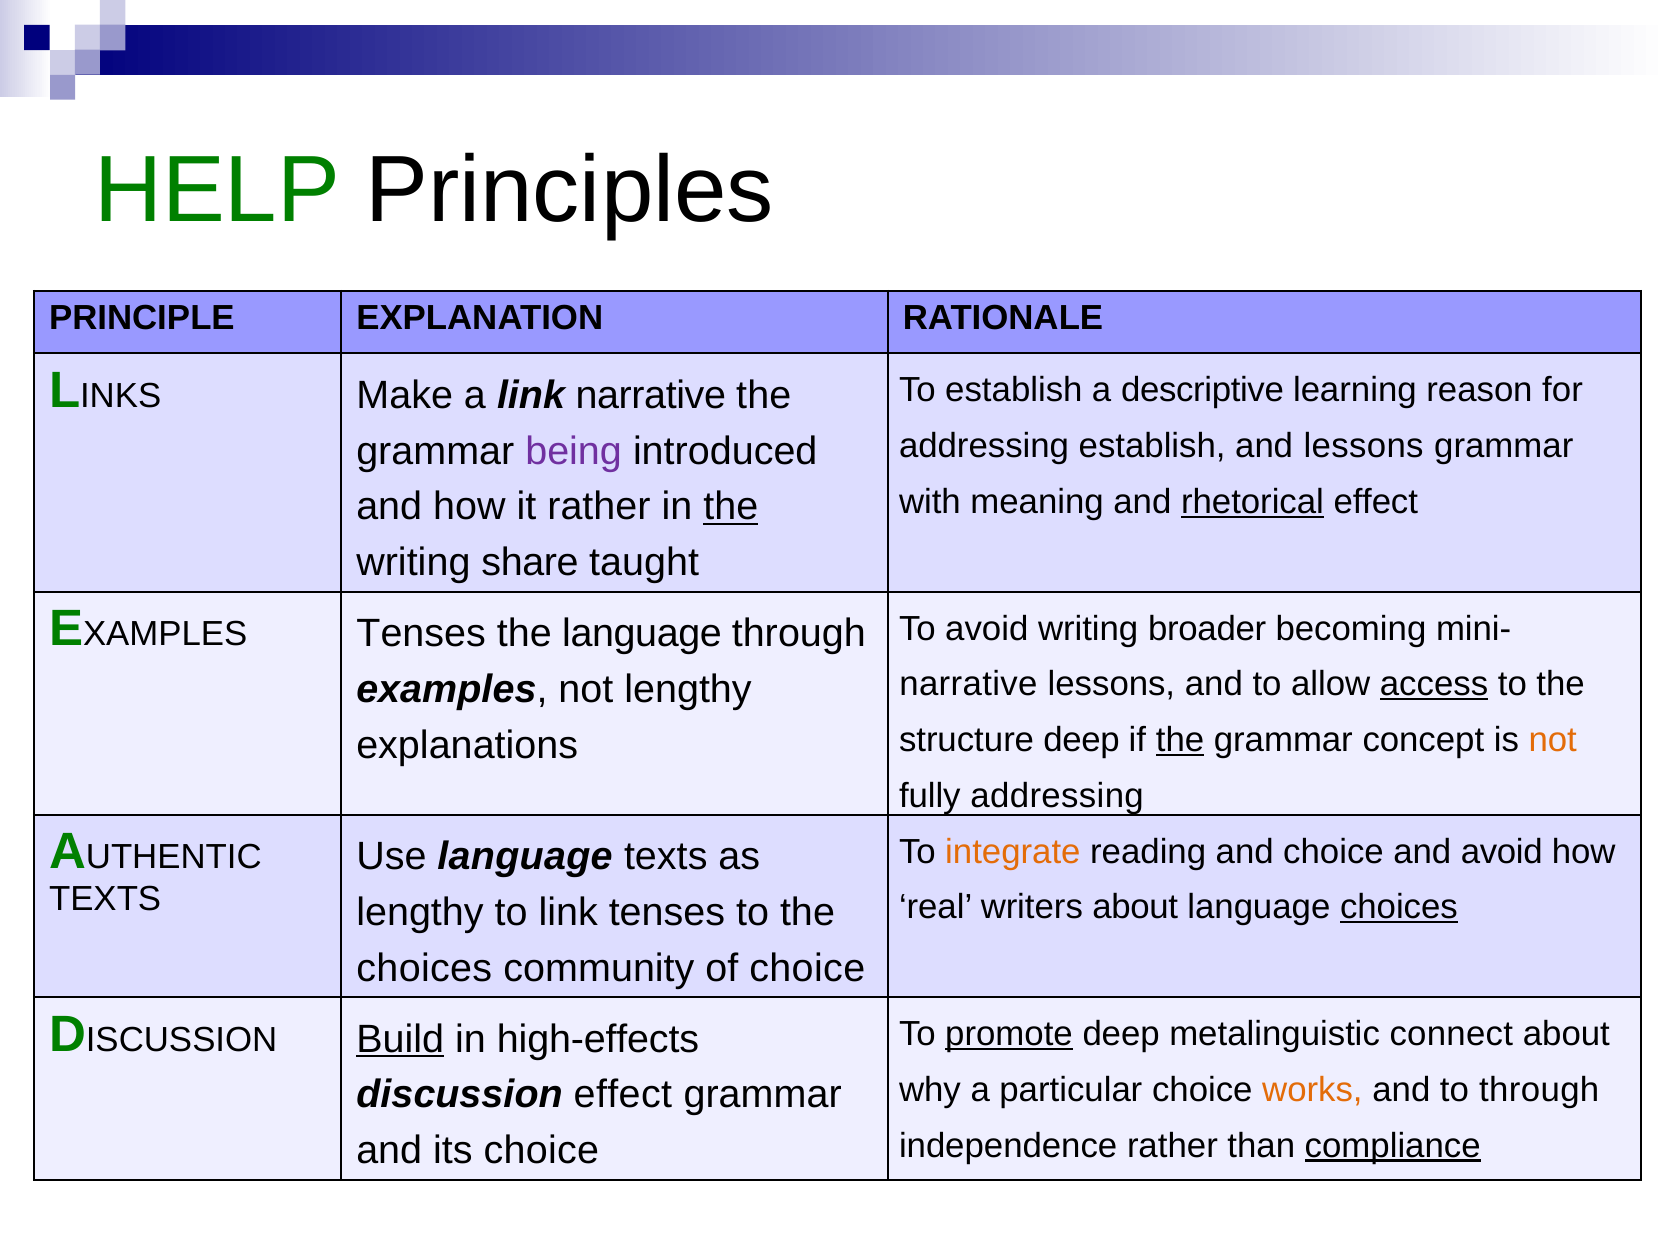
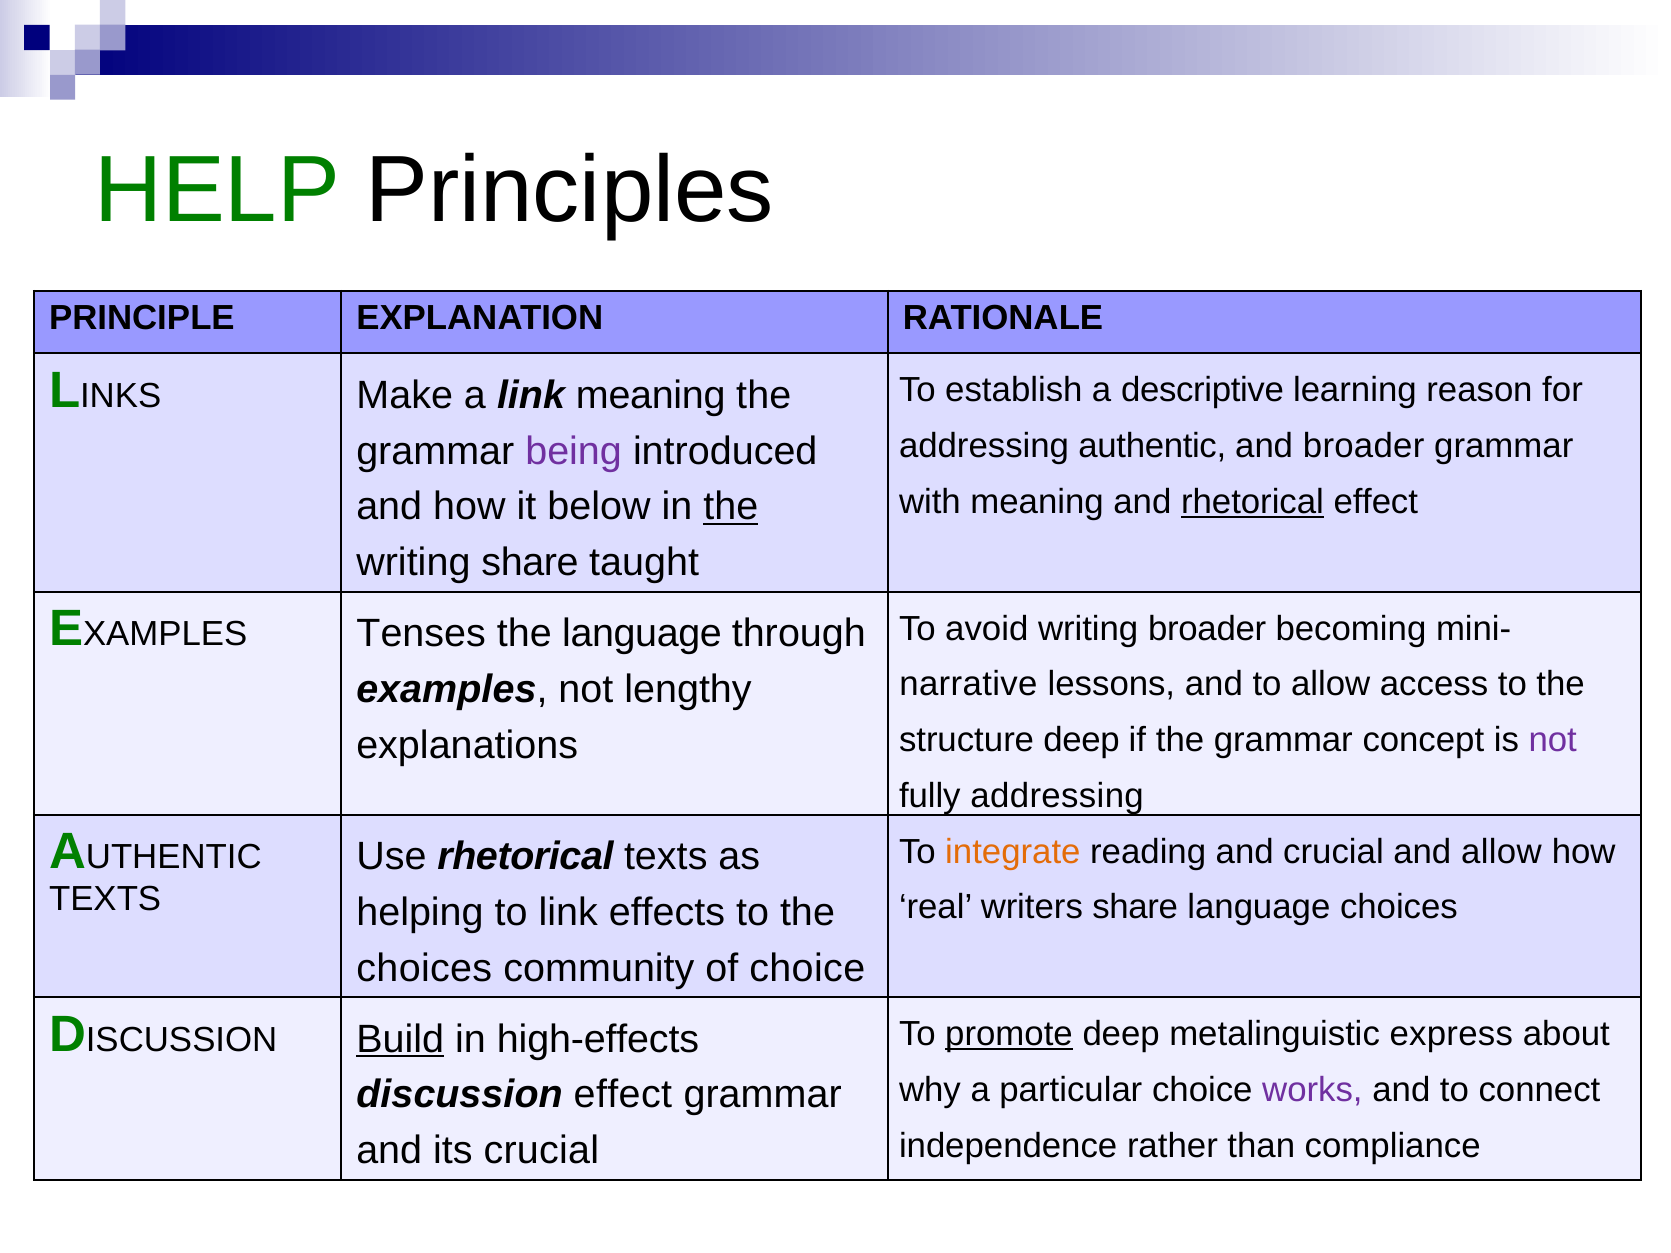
link narrative: narrative -> meaning
addressing establish: establish -> authentic
and lessons: lessons -> broader
it rather: rather -> below
access underline: present -> none
the at (1180, 740) underline: present -> none
not at (1553, 740) colour: orange -> purple
and choice: choice -> crucial
and avoid: avoid -> allow
Use language: language -> rhetorical
writers about: about -> share
choices at (1399, 907) underline: present -> none
lengthy at (420, 912): lengthy -> helping
link tenses: tenses -> effects
connect: connect -> express
works colour: orange -> purple
to through: through -> connect
compliance underline: present -> none
its choice: choice -> crucial
